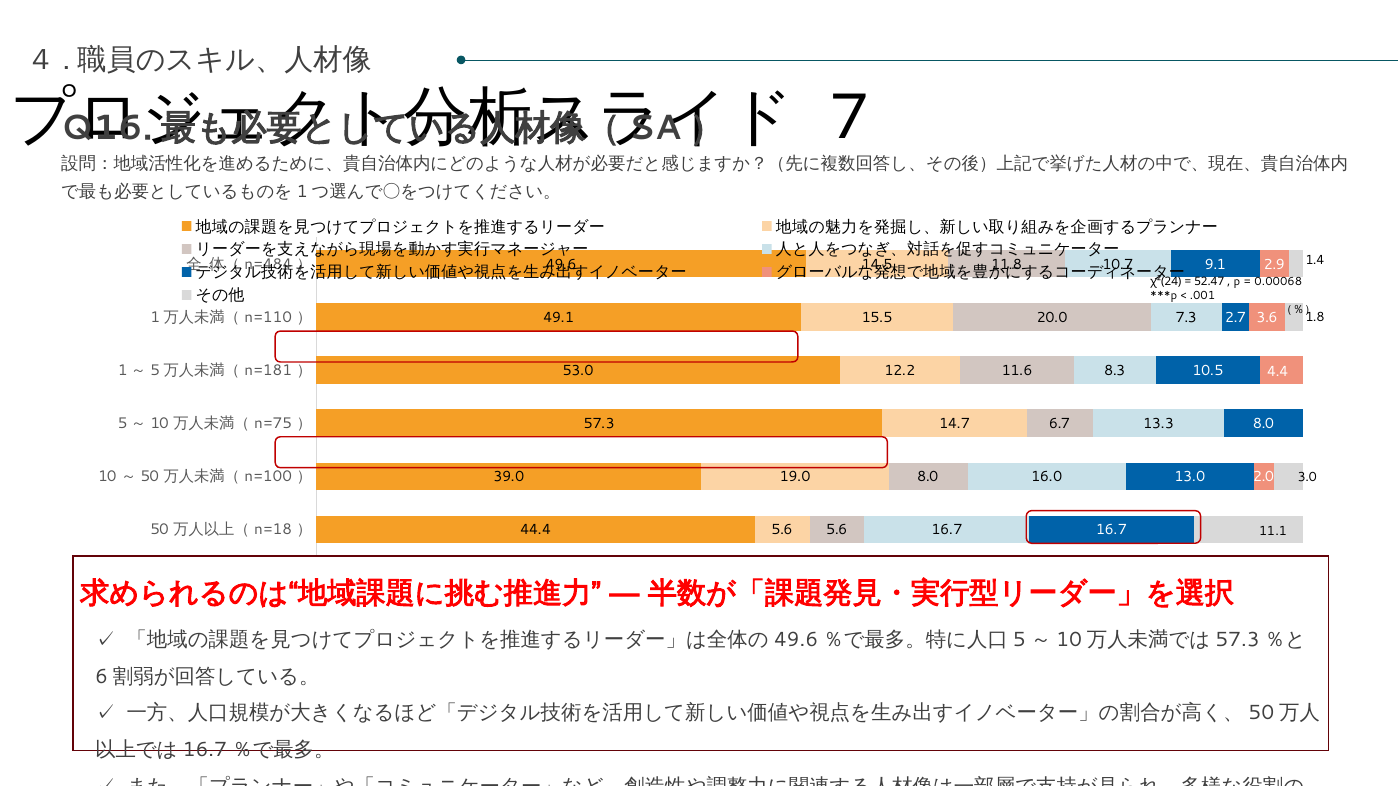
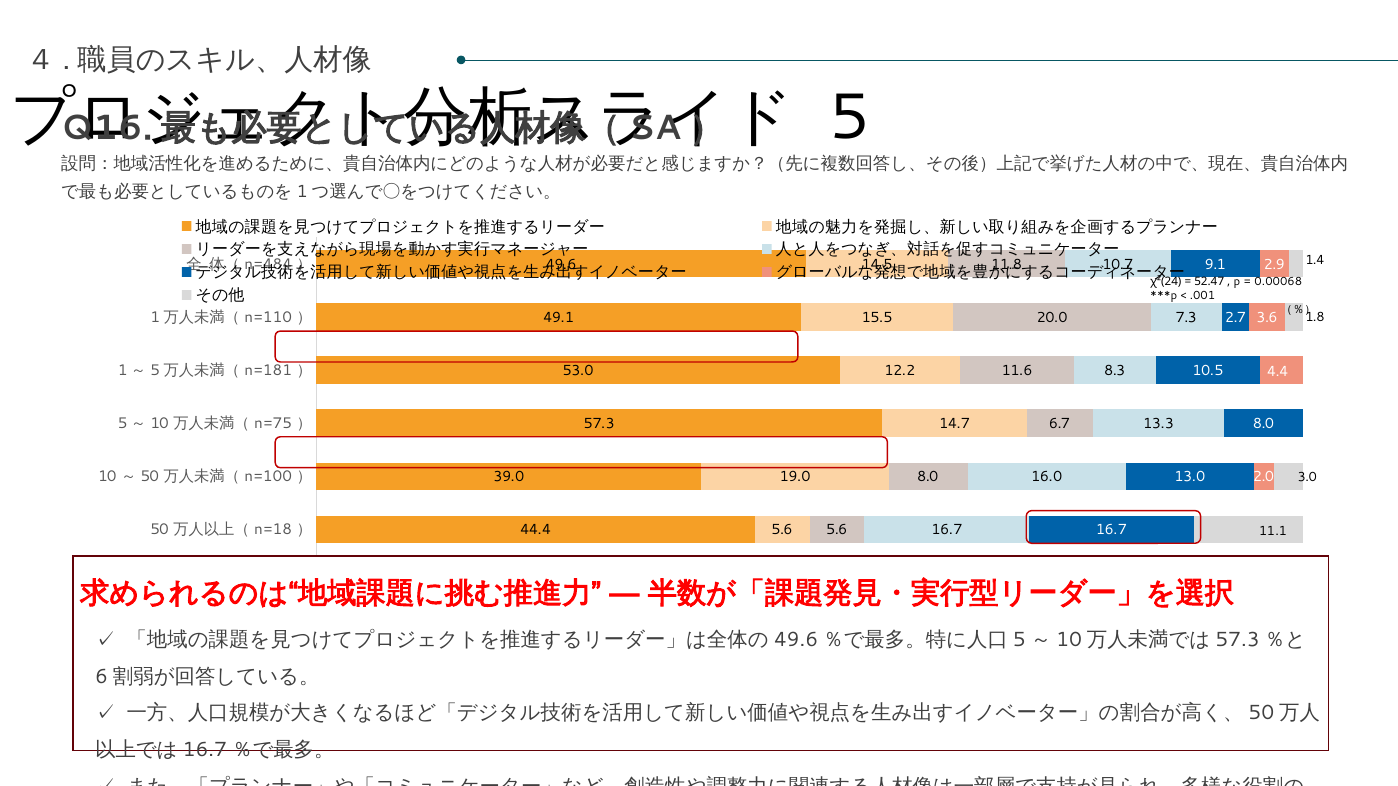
7: 7 -> 5
